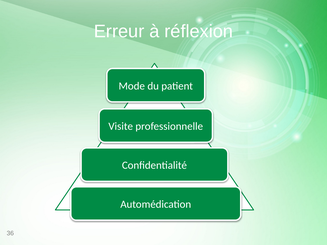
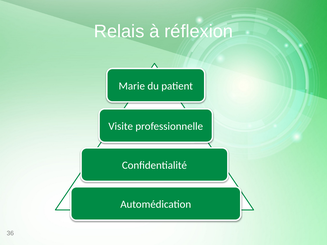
Erreur: Erreur -> Relais
Mode: Mode -> Marie
